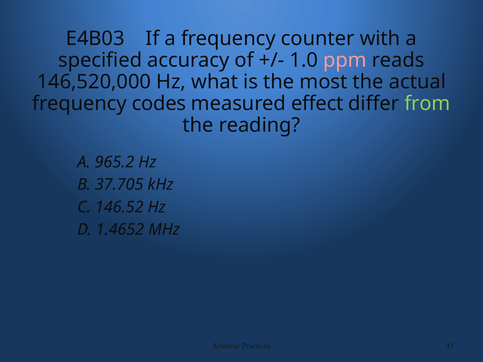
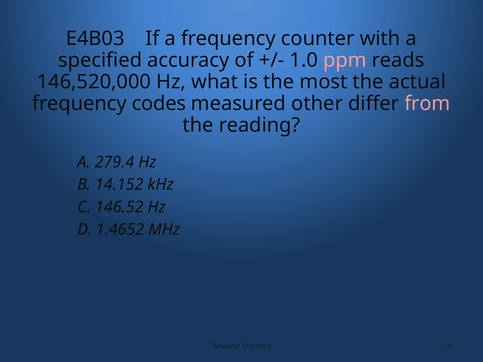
effect: effect -> other
from colour: light green -> pink
965.2: 965.2 -> 279.4
37.705: 37.705 -> 14.152
